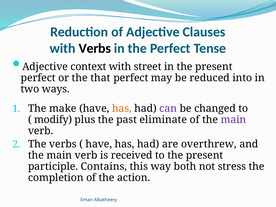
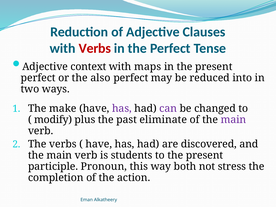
Verbs at (95, 48) colour: black -> red
street: street -> maps
that: that -> also
has at (122, 109) colour: orange -> purple
overthrew: overthrew -> discovered
received: received -> students
Contains: Contains -> Pronoun
